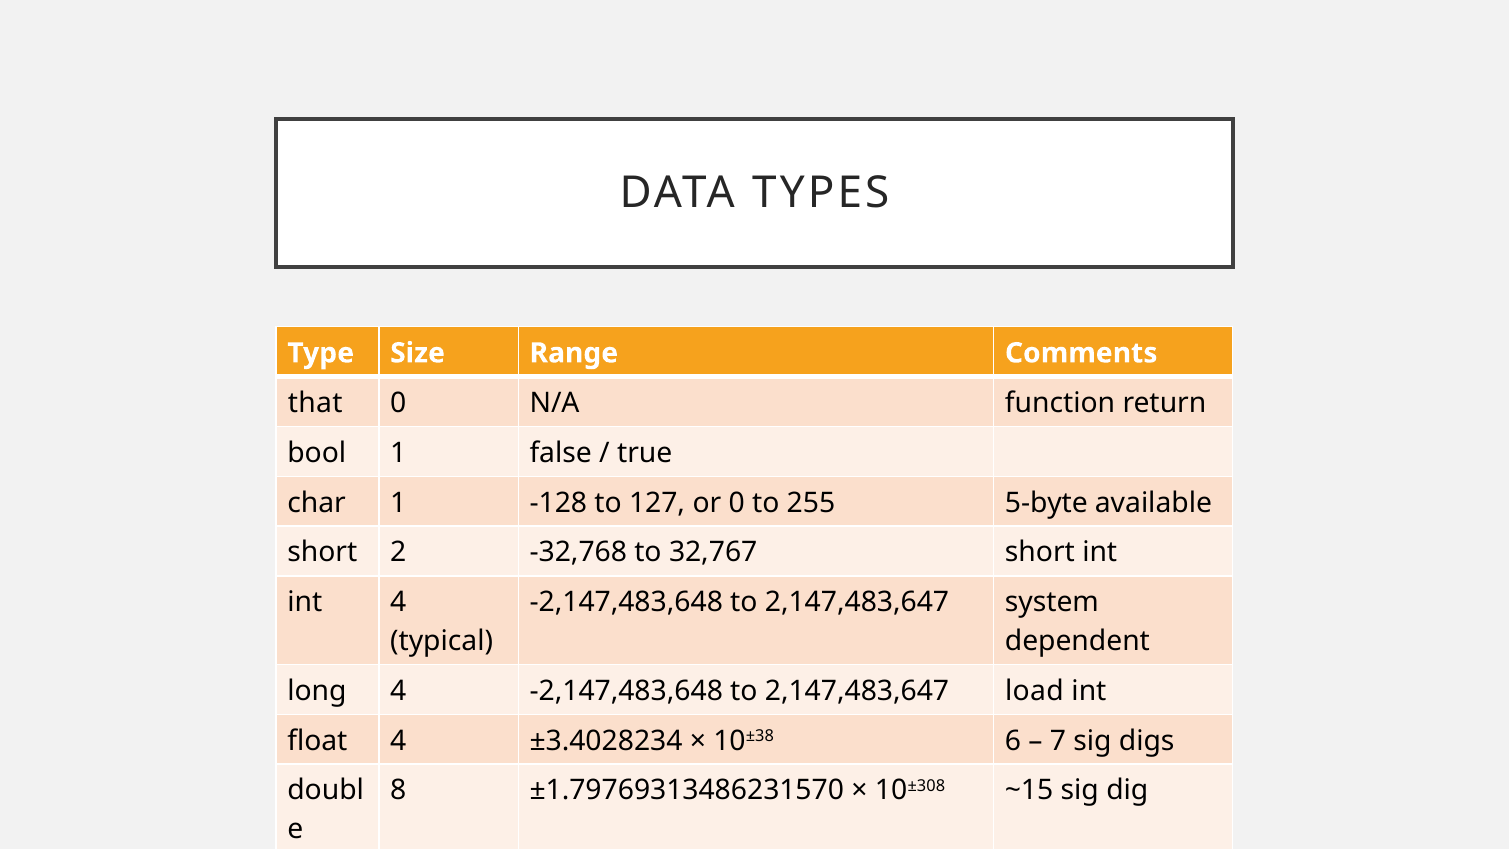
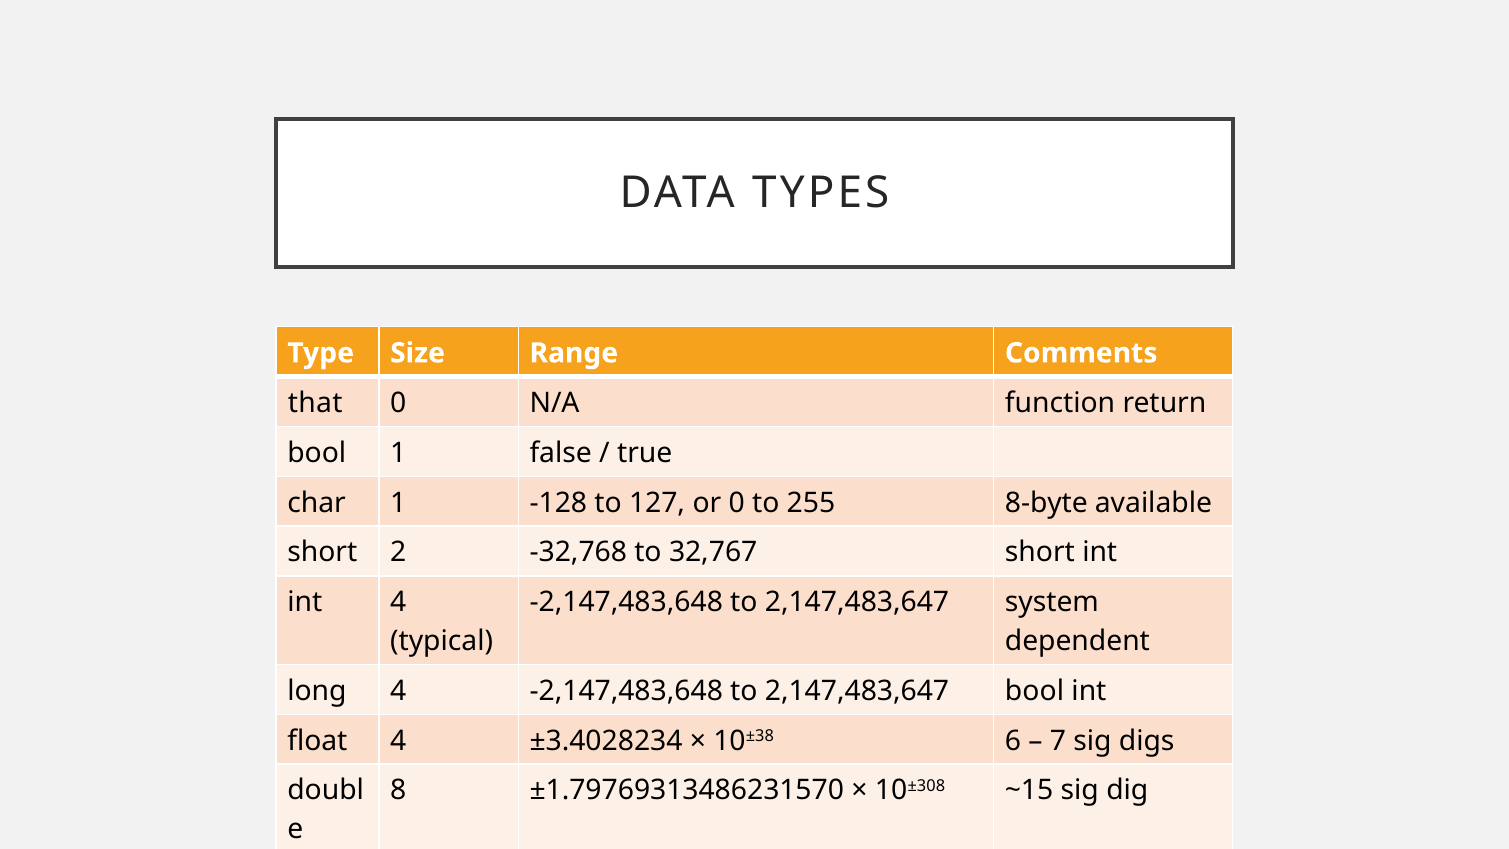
5-byte: 5-byte -> 8-byte
2,147,483,647 load: load -> bool
